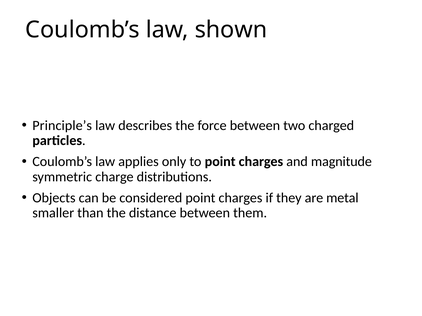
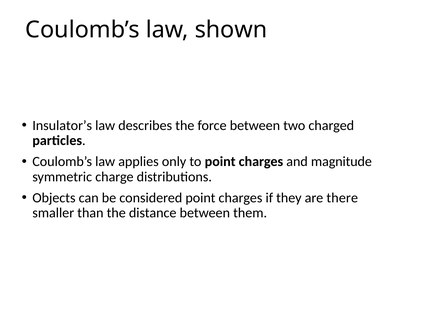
Principle’s: Principle’s -> Insulator’s
metal: metal -> there
